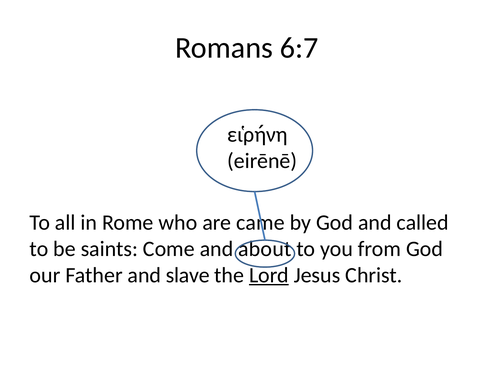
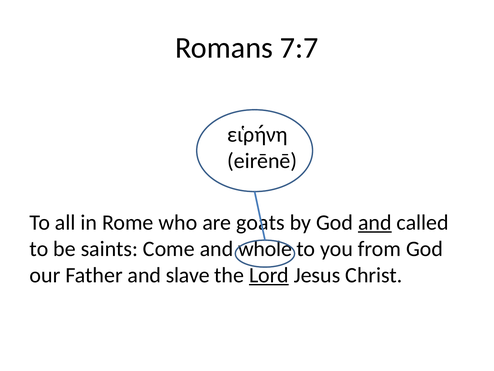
6:7: 6:7 -> 7:7
came: came -> goats
and at (375, 222) underline: none -> present
about: about -> whole
